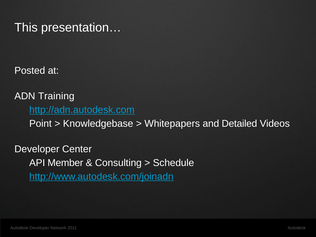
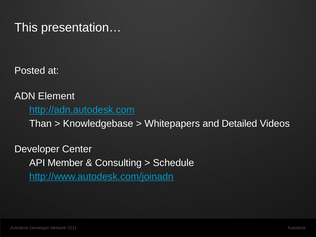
Training: Training -> Element
Point: Point -> Than
